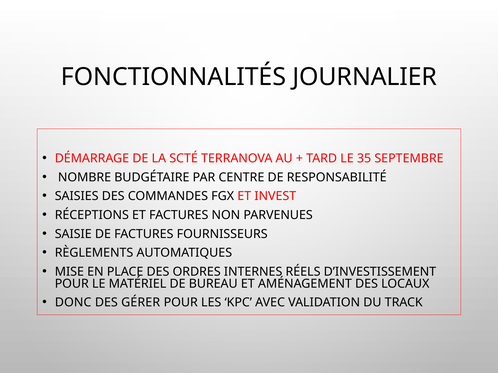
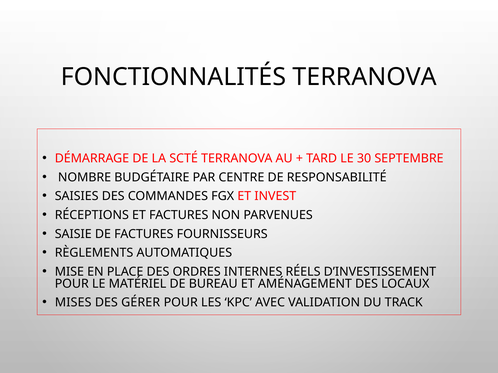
FONCTIONNALITÉS JOURNALIER: JOURNALIER -> TERRANOVA
35: 35 -> 30
DONC: DONC -> MISES
